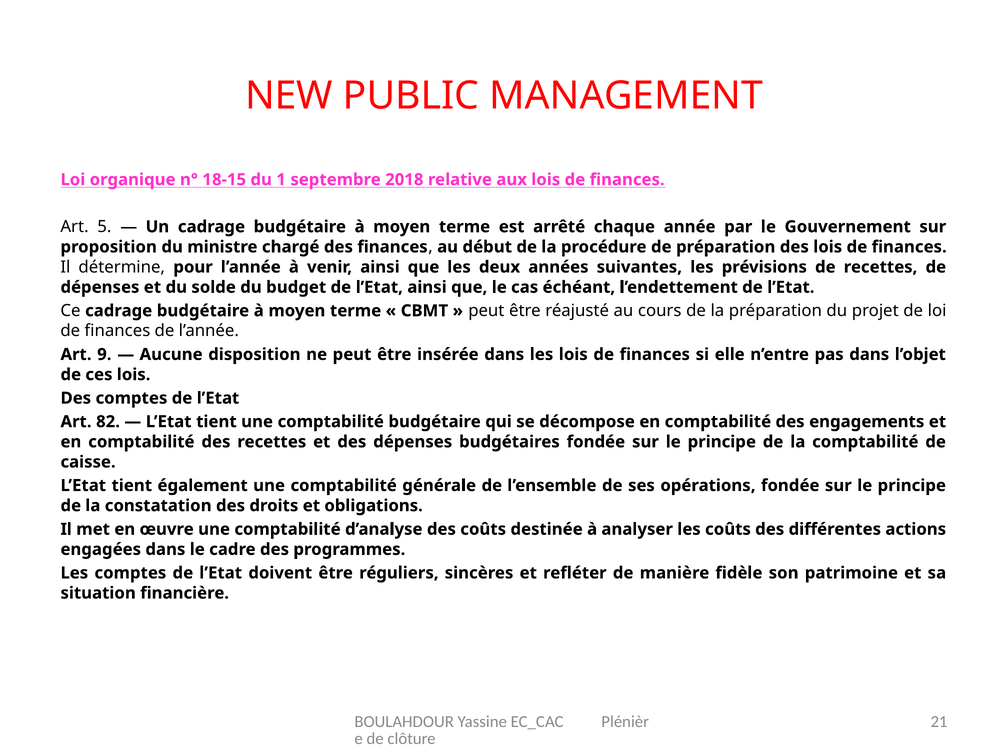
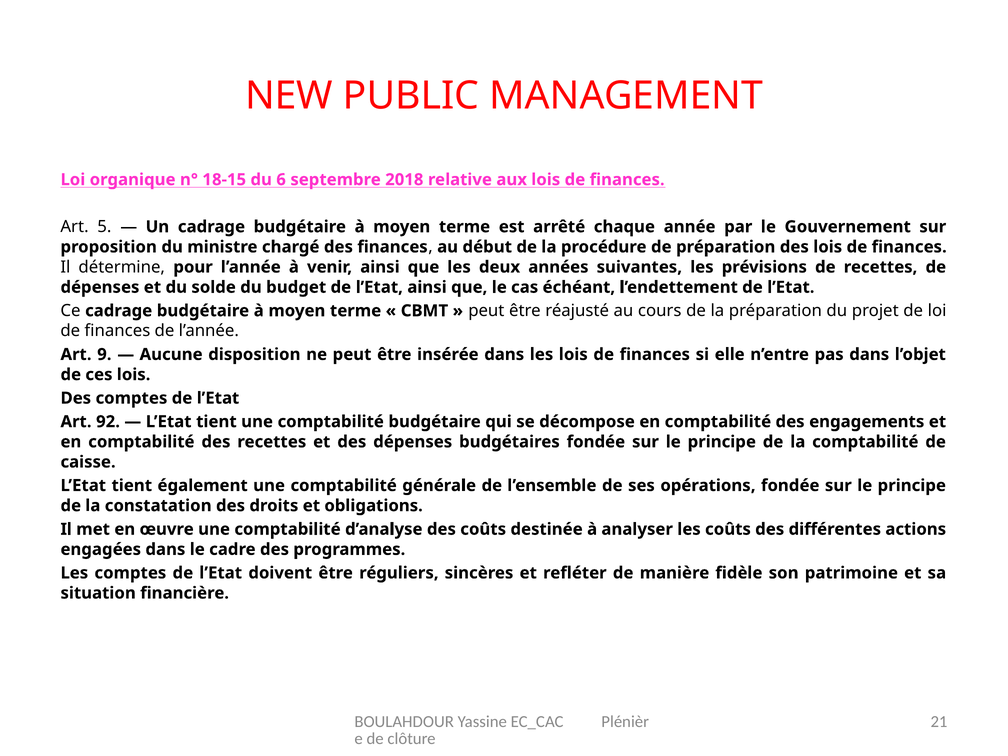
1: 1 -> 6
82: 82 -> 92
